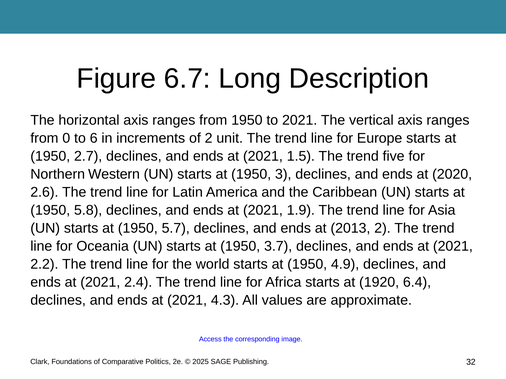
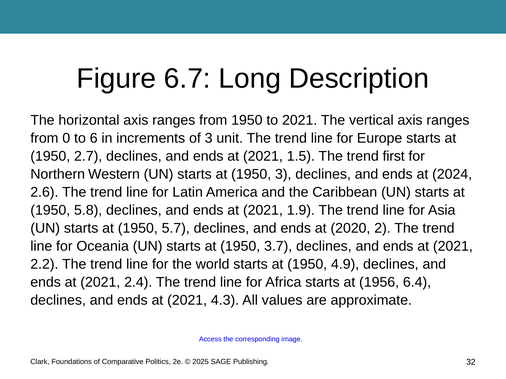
of 2: 2 -> 3
five: five -> first
2020: 2020 -> 2024
2013: 2013 -> 2020
1920: 1920 -> 1956
